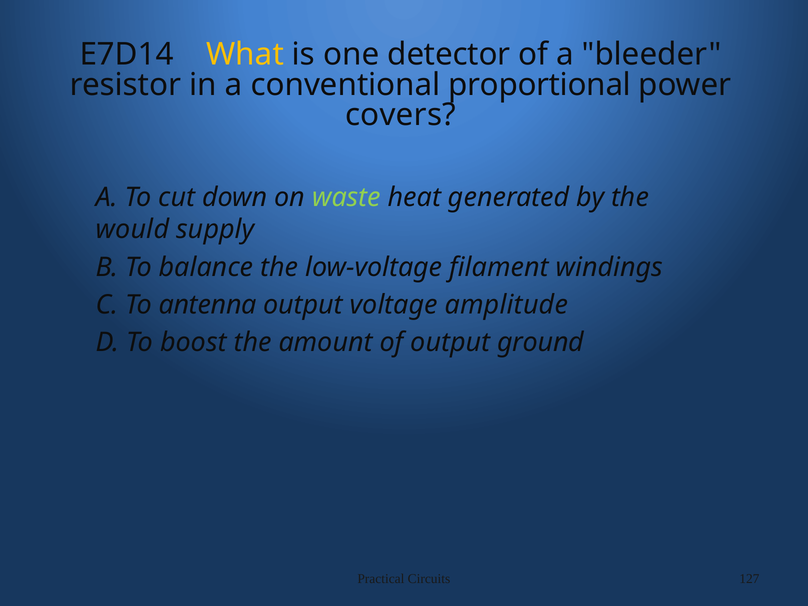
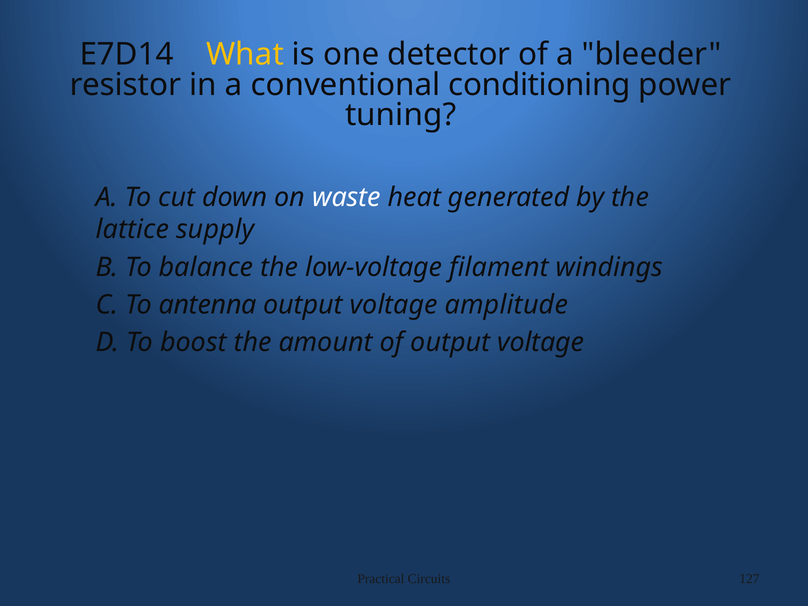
proportional: proportional -> conditioning
covers: covers -> tuning
waste colour: light green -> white
would: would -> lattice
of output ground: ground -> voltage
